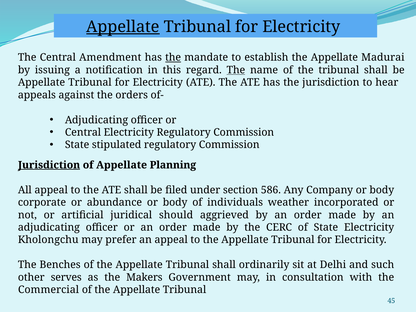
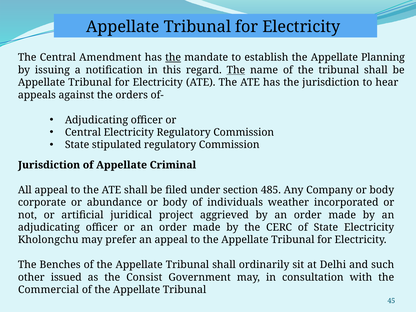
Appellate at (123, 27) underline: present -> none
Madurai: Madurai -> Planning
Jurisdiction at (49, 165) underline: present -> none
Planning: Planning -> Criminal
586: 586 -> 485
should: should -> project
serves: serves -> issued
Makers: Makers -> Consist
